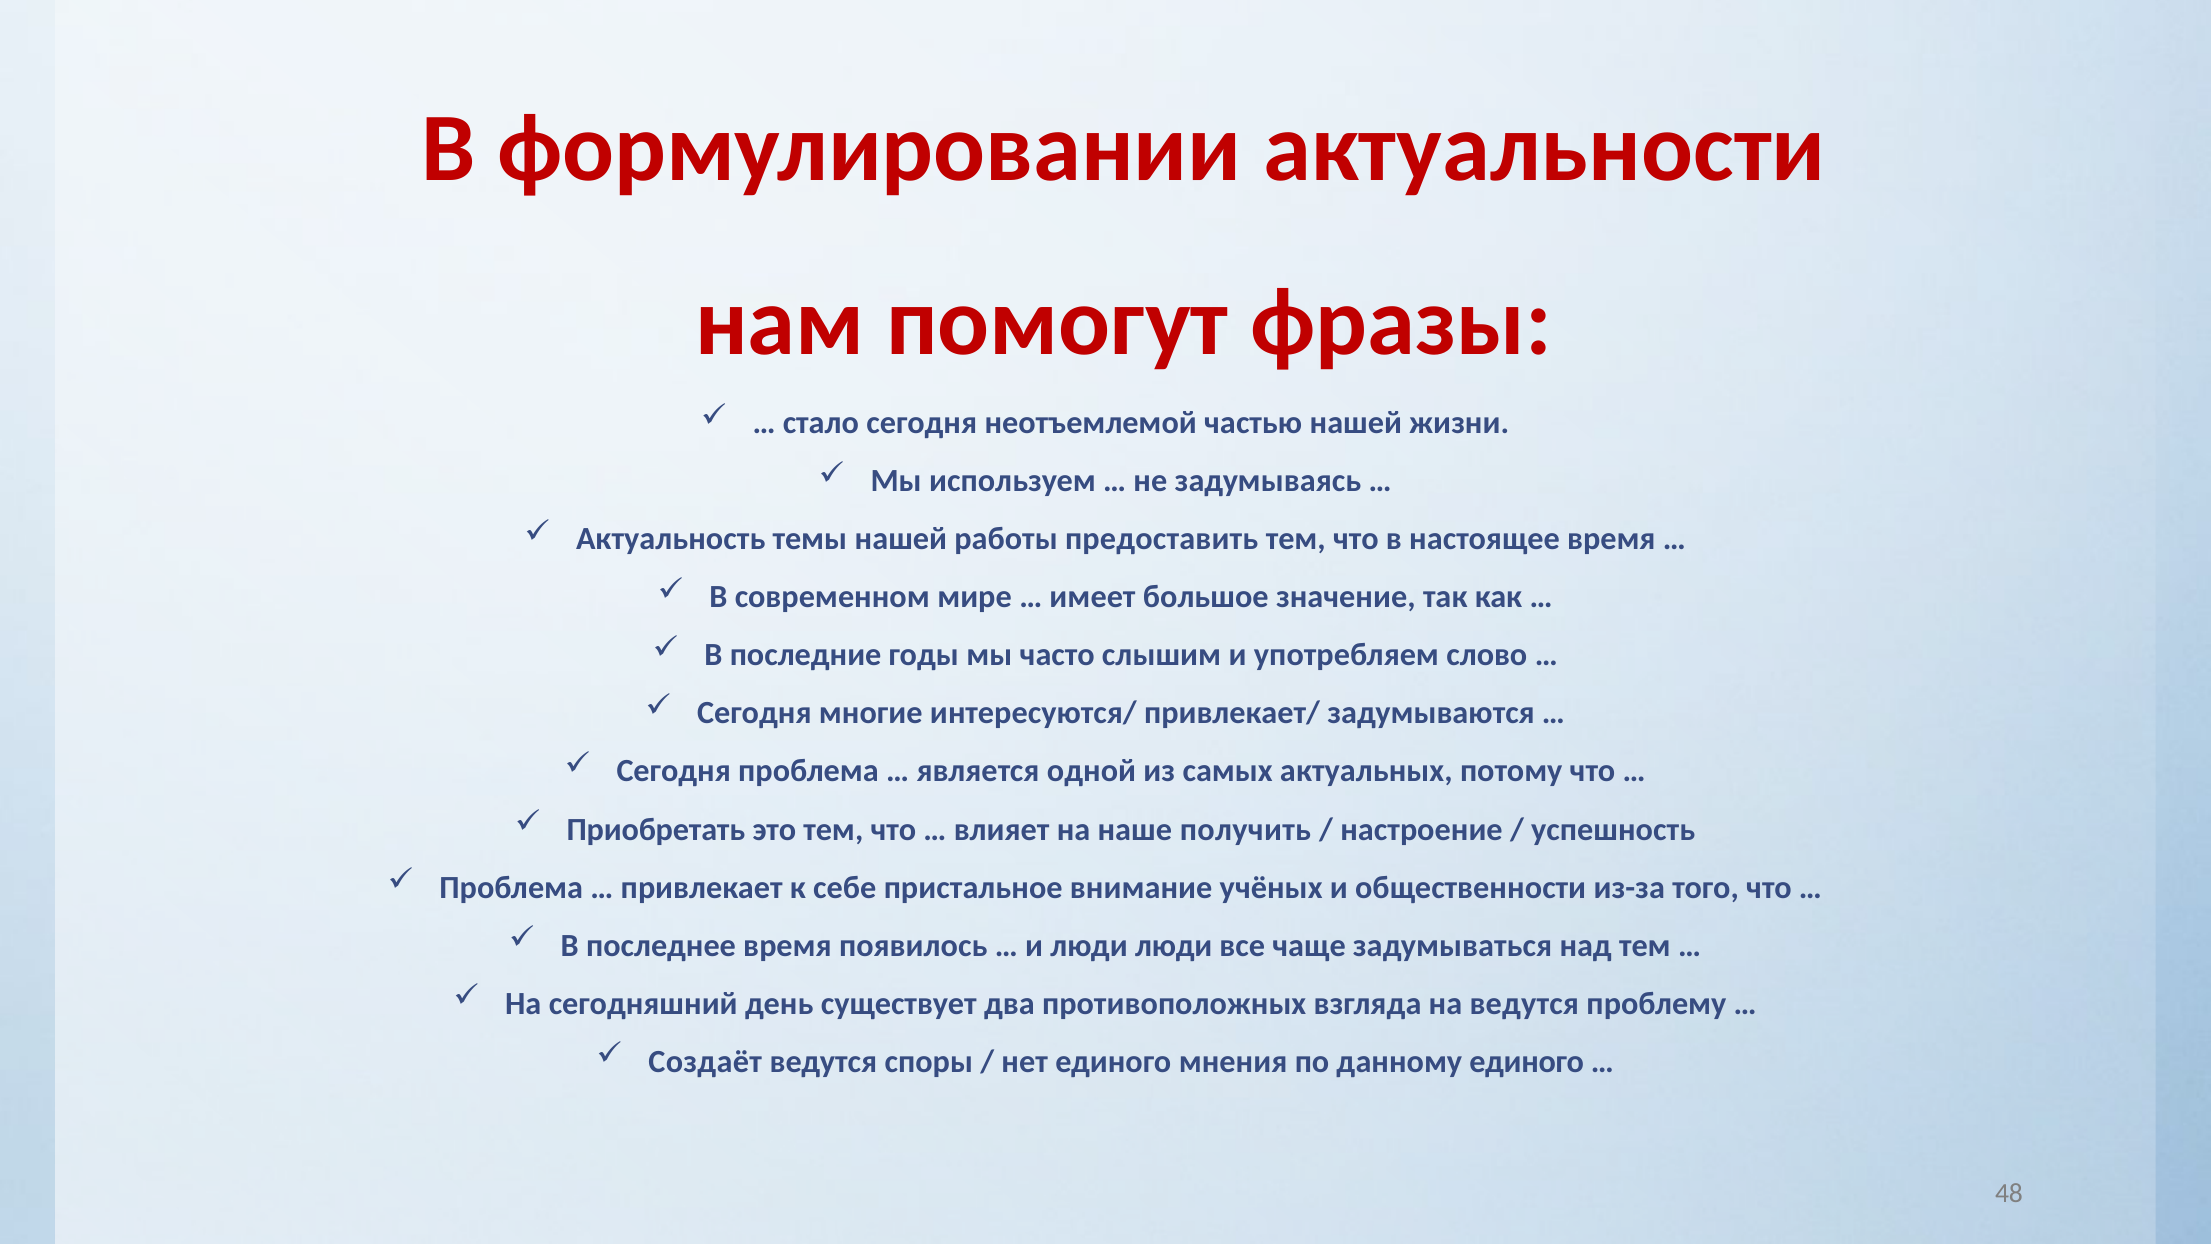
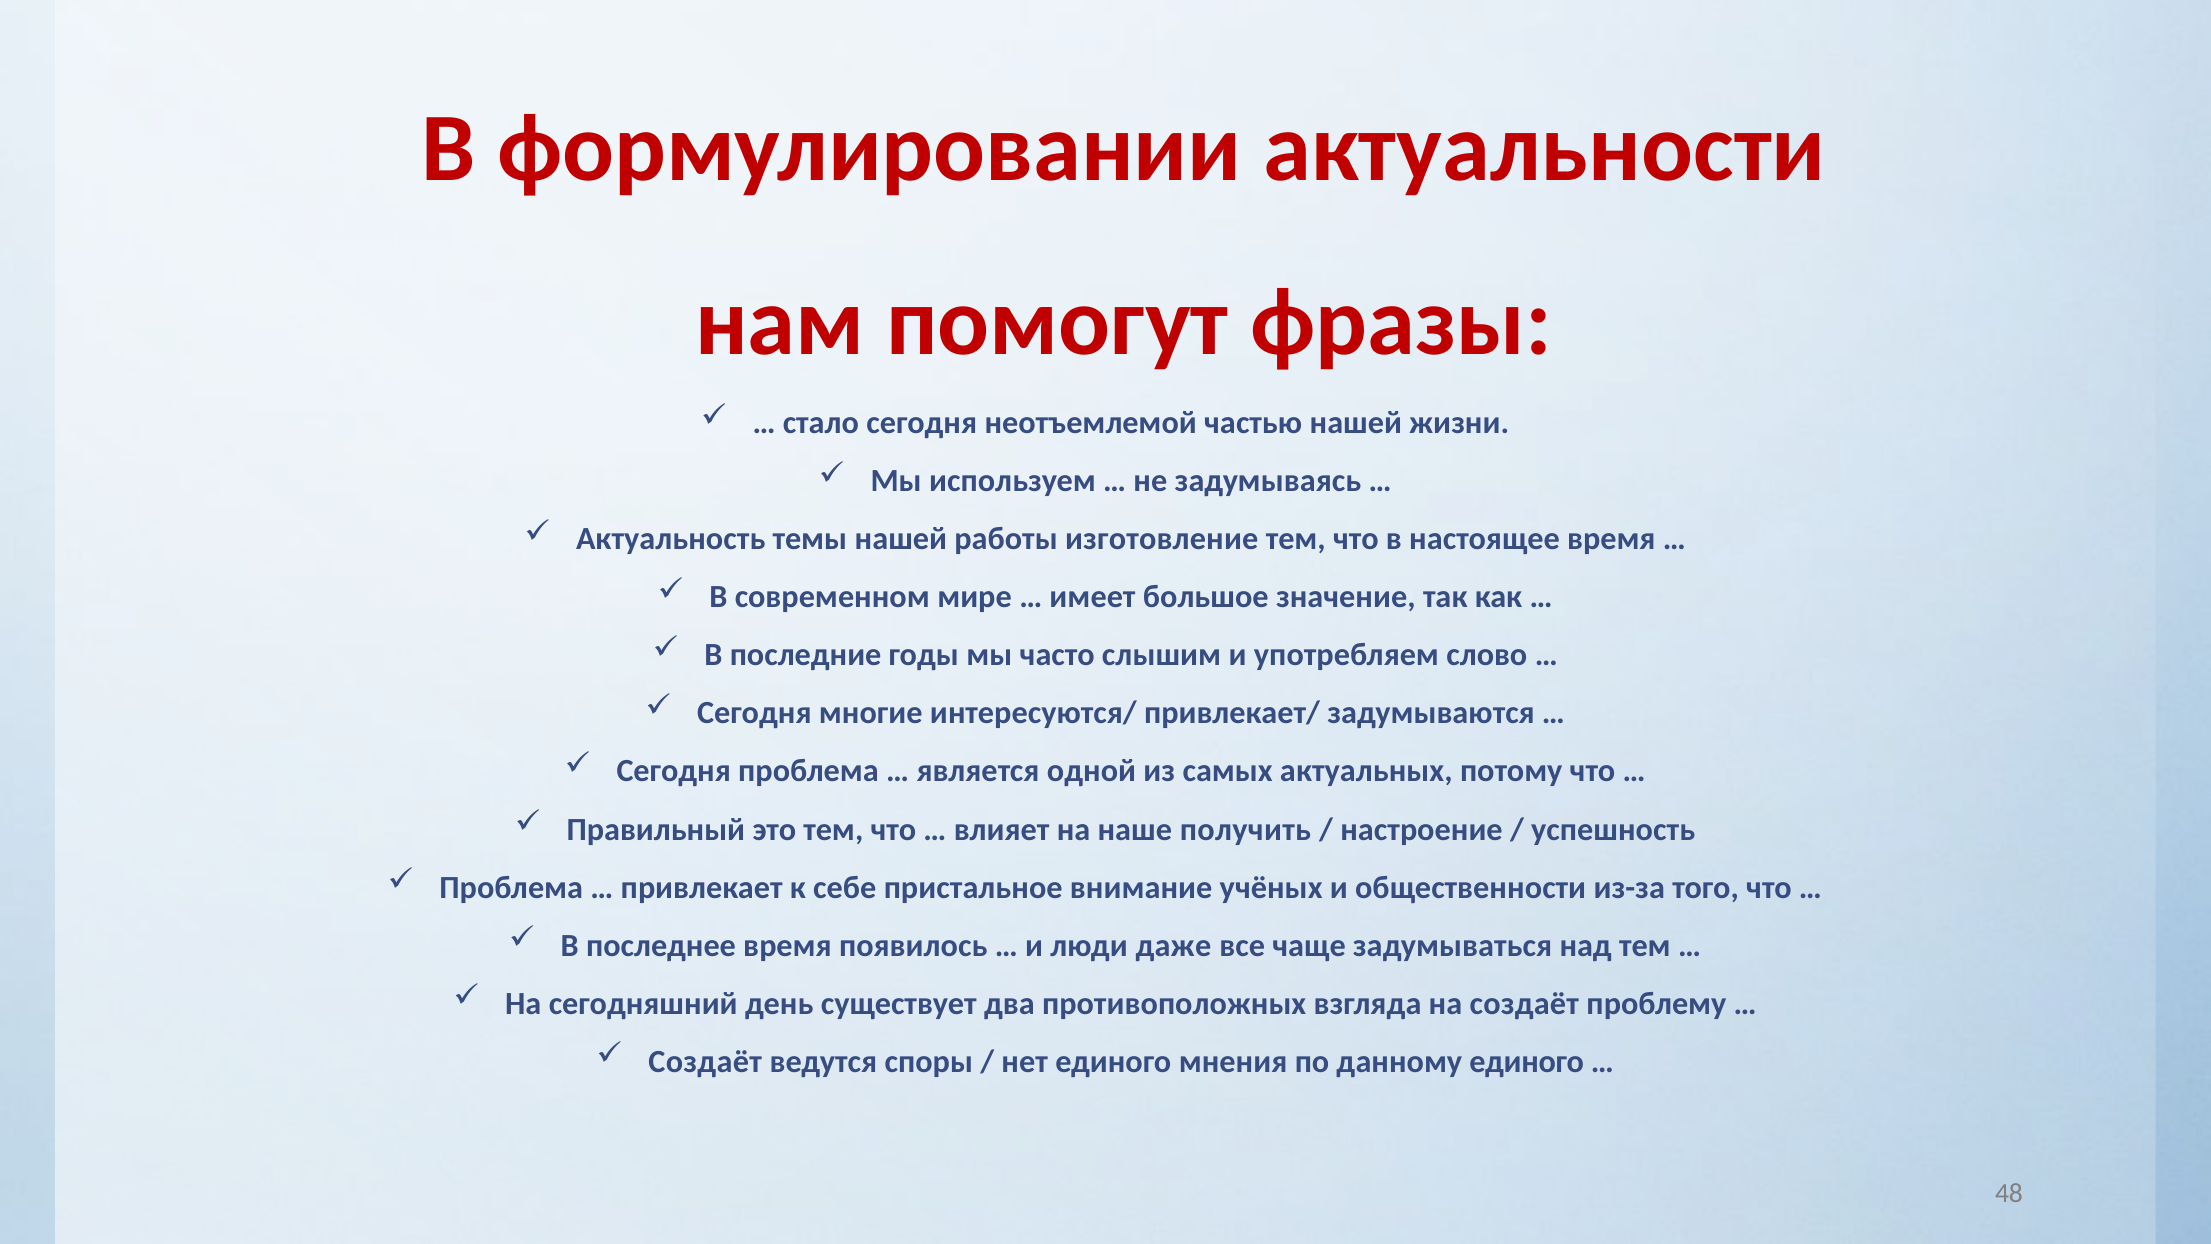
предоставить: предоставить -> изготовление
Приобретать: Приобретать -> Правильный
люди люди: люди -> даже
на ведутся: ведутся -> создаёт
